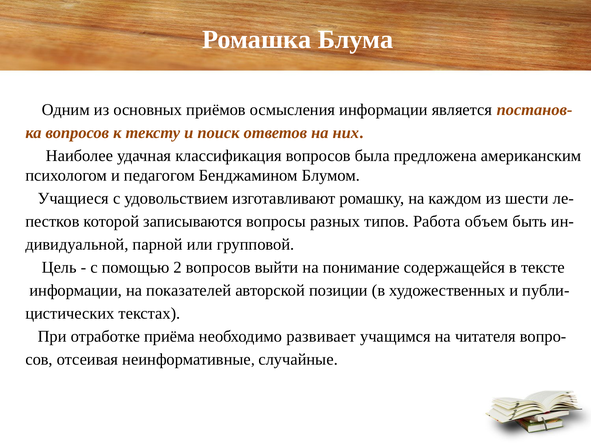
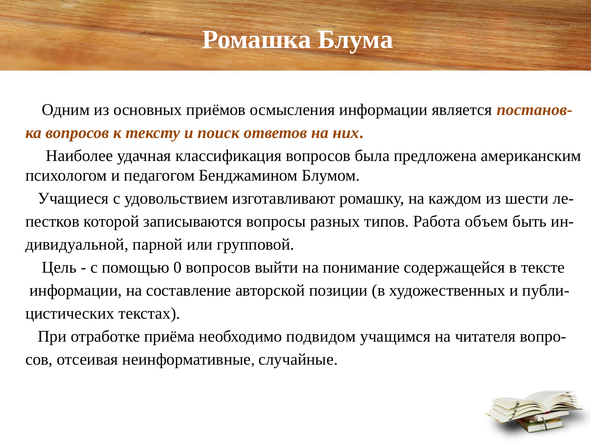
2: 2 -> 0
показателей: показателей -> составление
развивает: развивает -> подвидом
